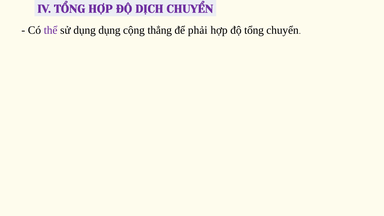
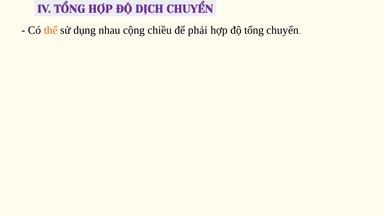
thể colour: purple -> orange
dụng dụng: dụng -> nhau
thẳng: thẳng -> chiều
